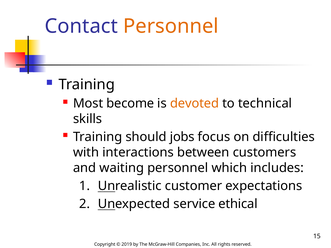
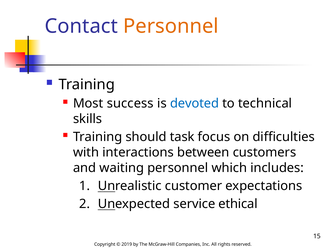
become: become -> success
devoted colour: orange -> blue
jobs: jobs -> task
